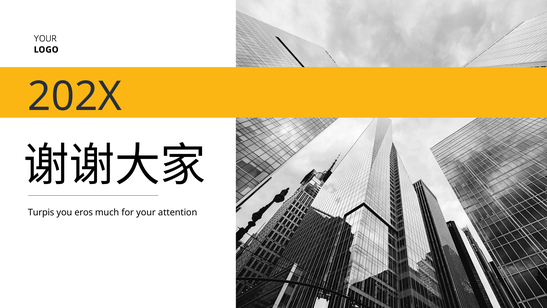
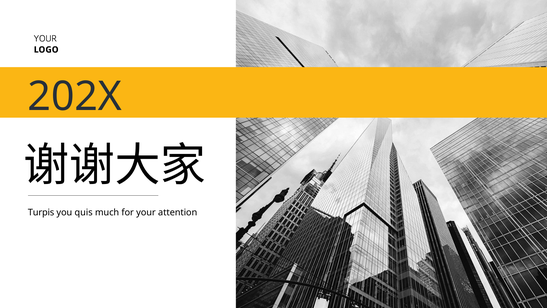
eros: eros -> quis
